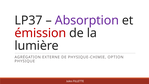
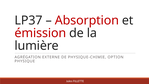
Absorption colour: purple -> red
